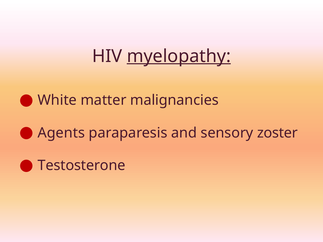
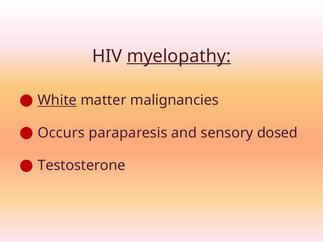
White underline: none -> present
Agents: Agents -> Occurs
zoster: zoster -> dosed
